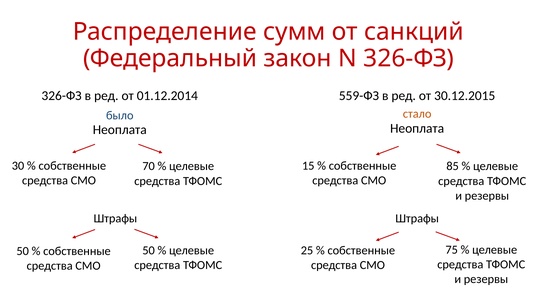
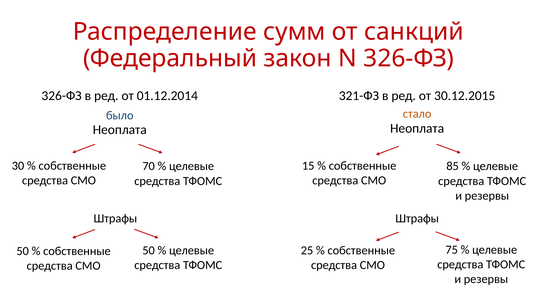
559-ФЗ: 559-ФЗ -> 321-ФЗ
